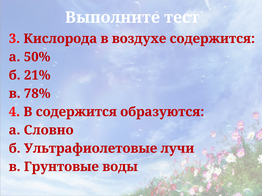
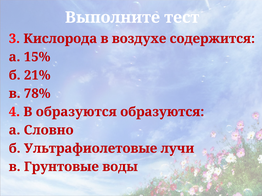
50%: 50% -> 15%
В содержится: содержится -> образуются
